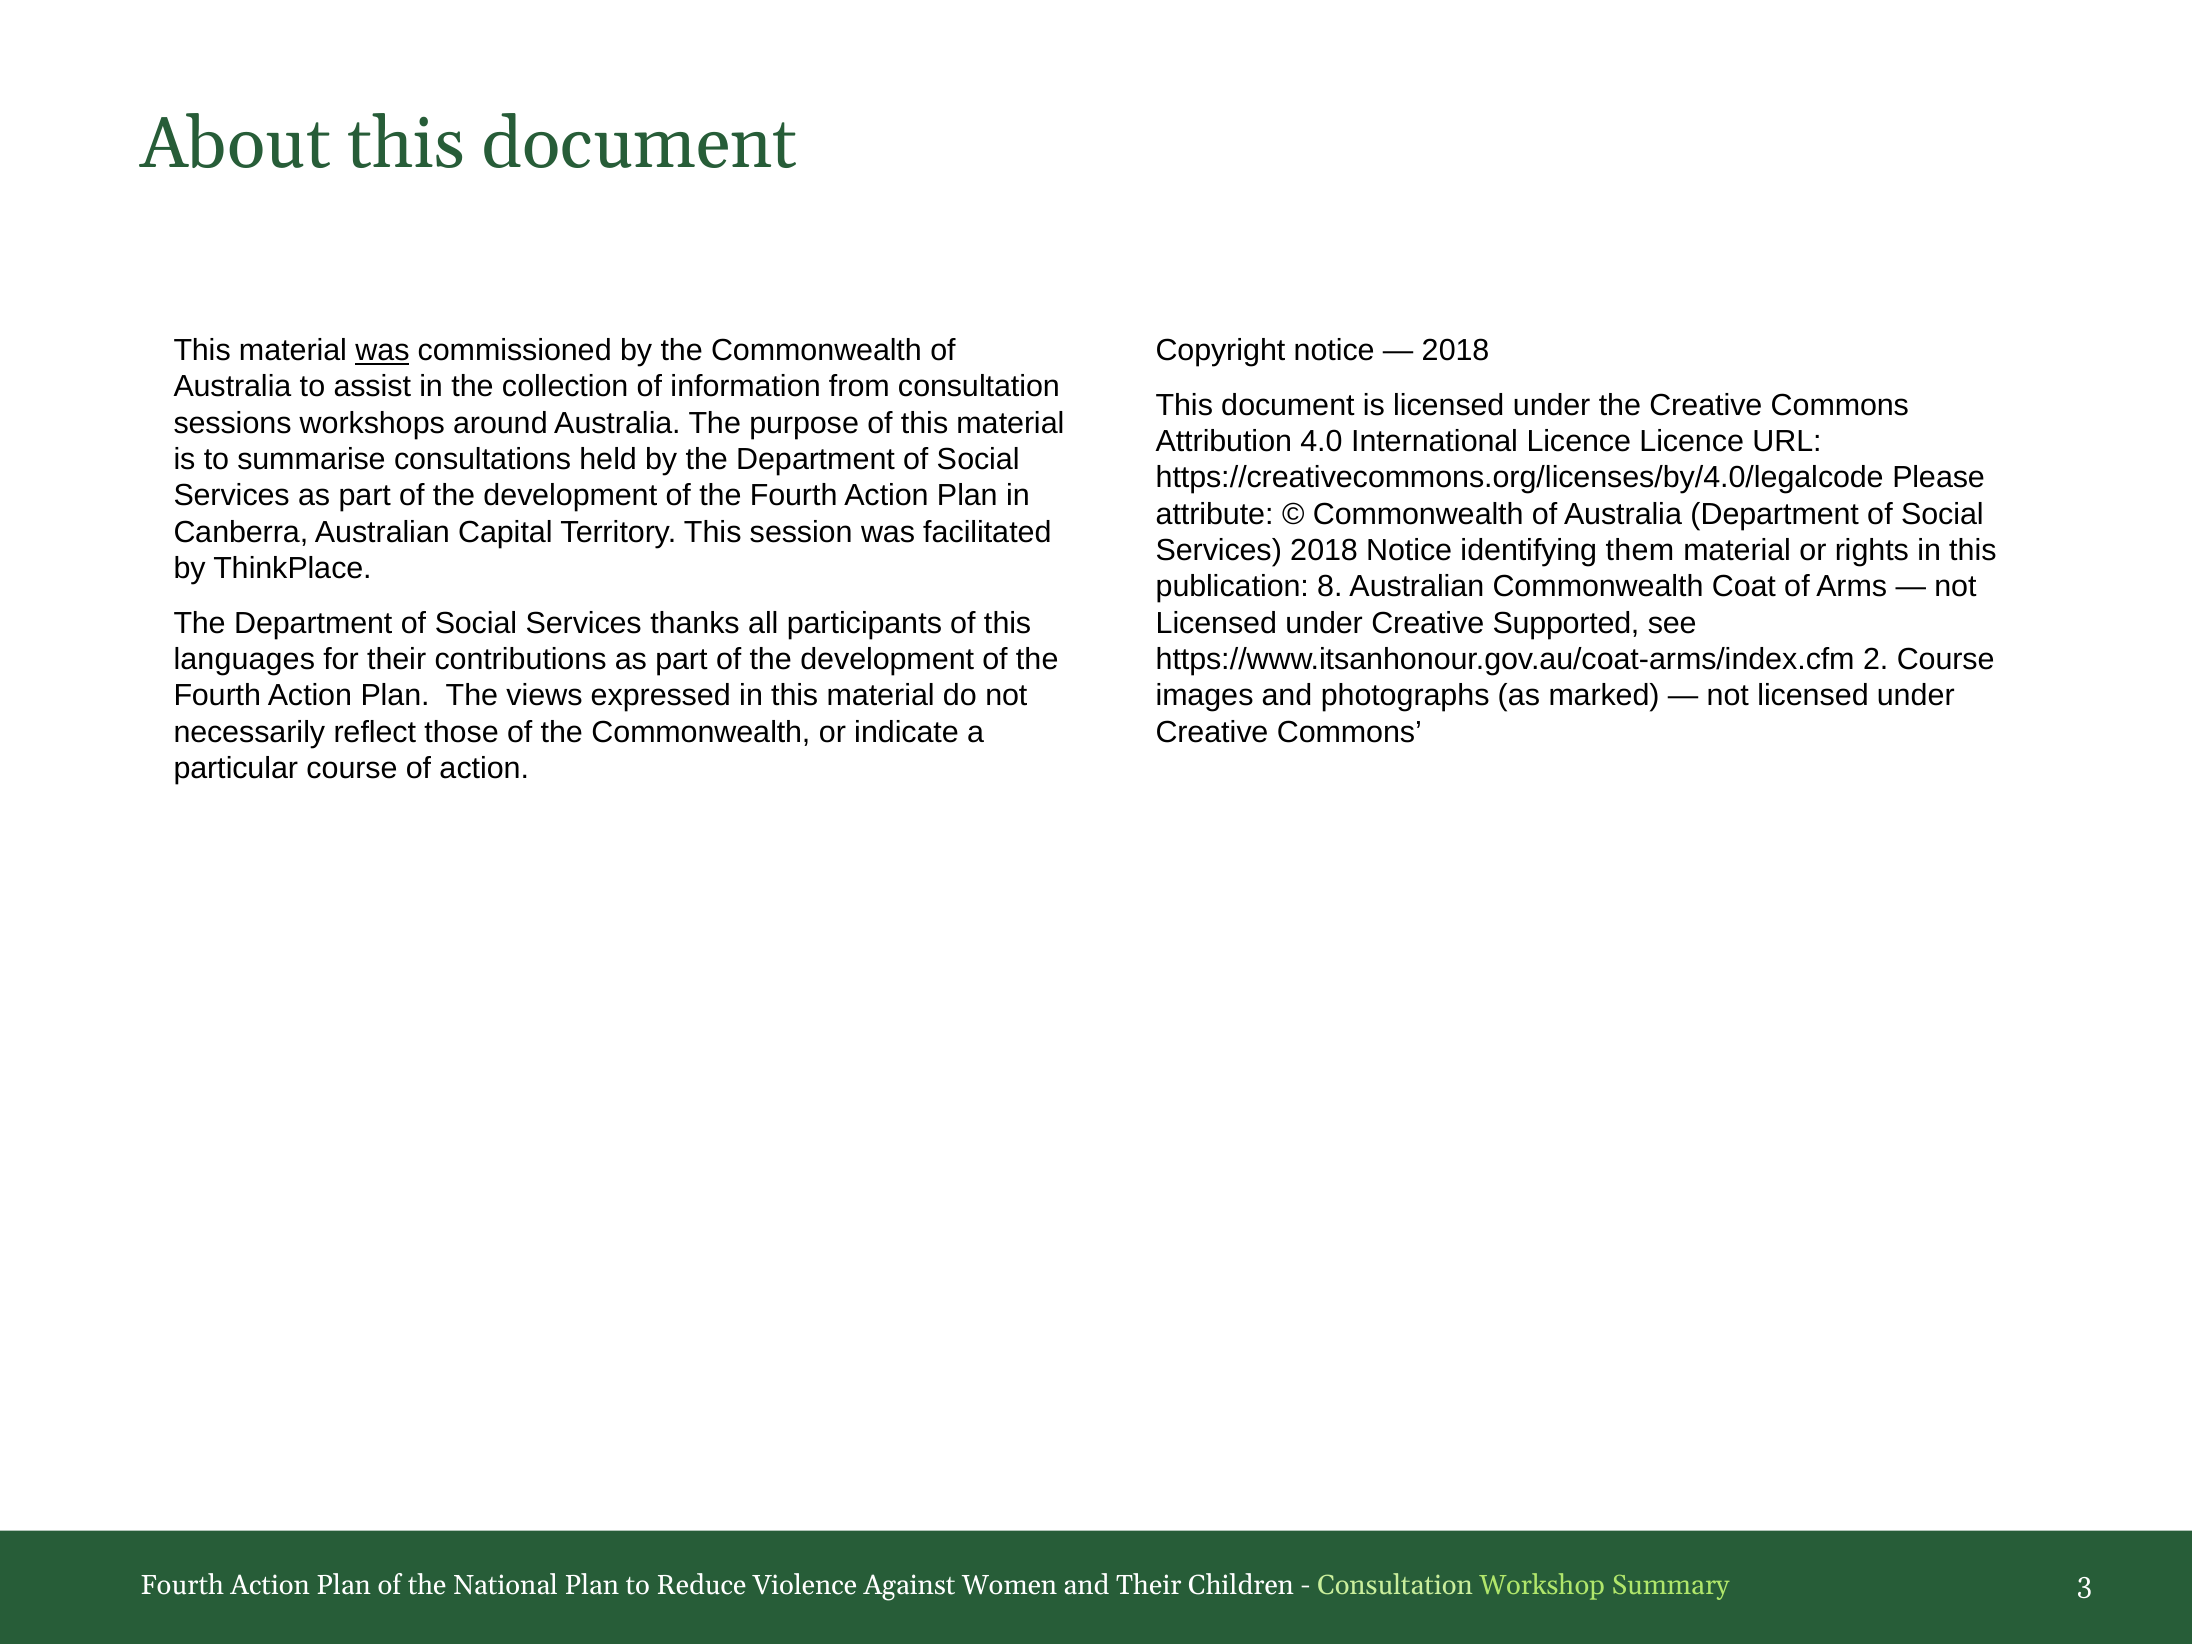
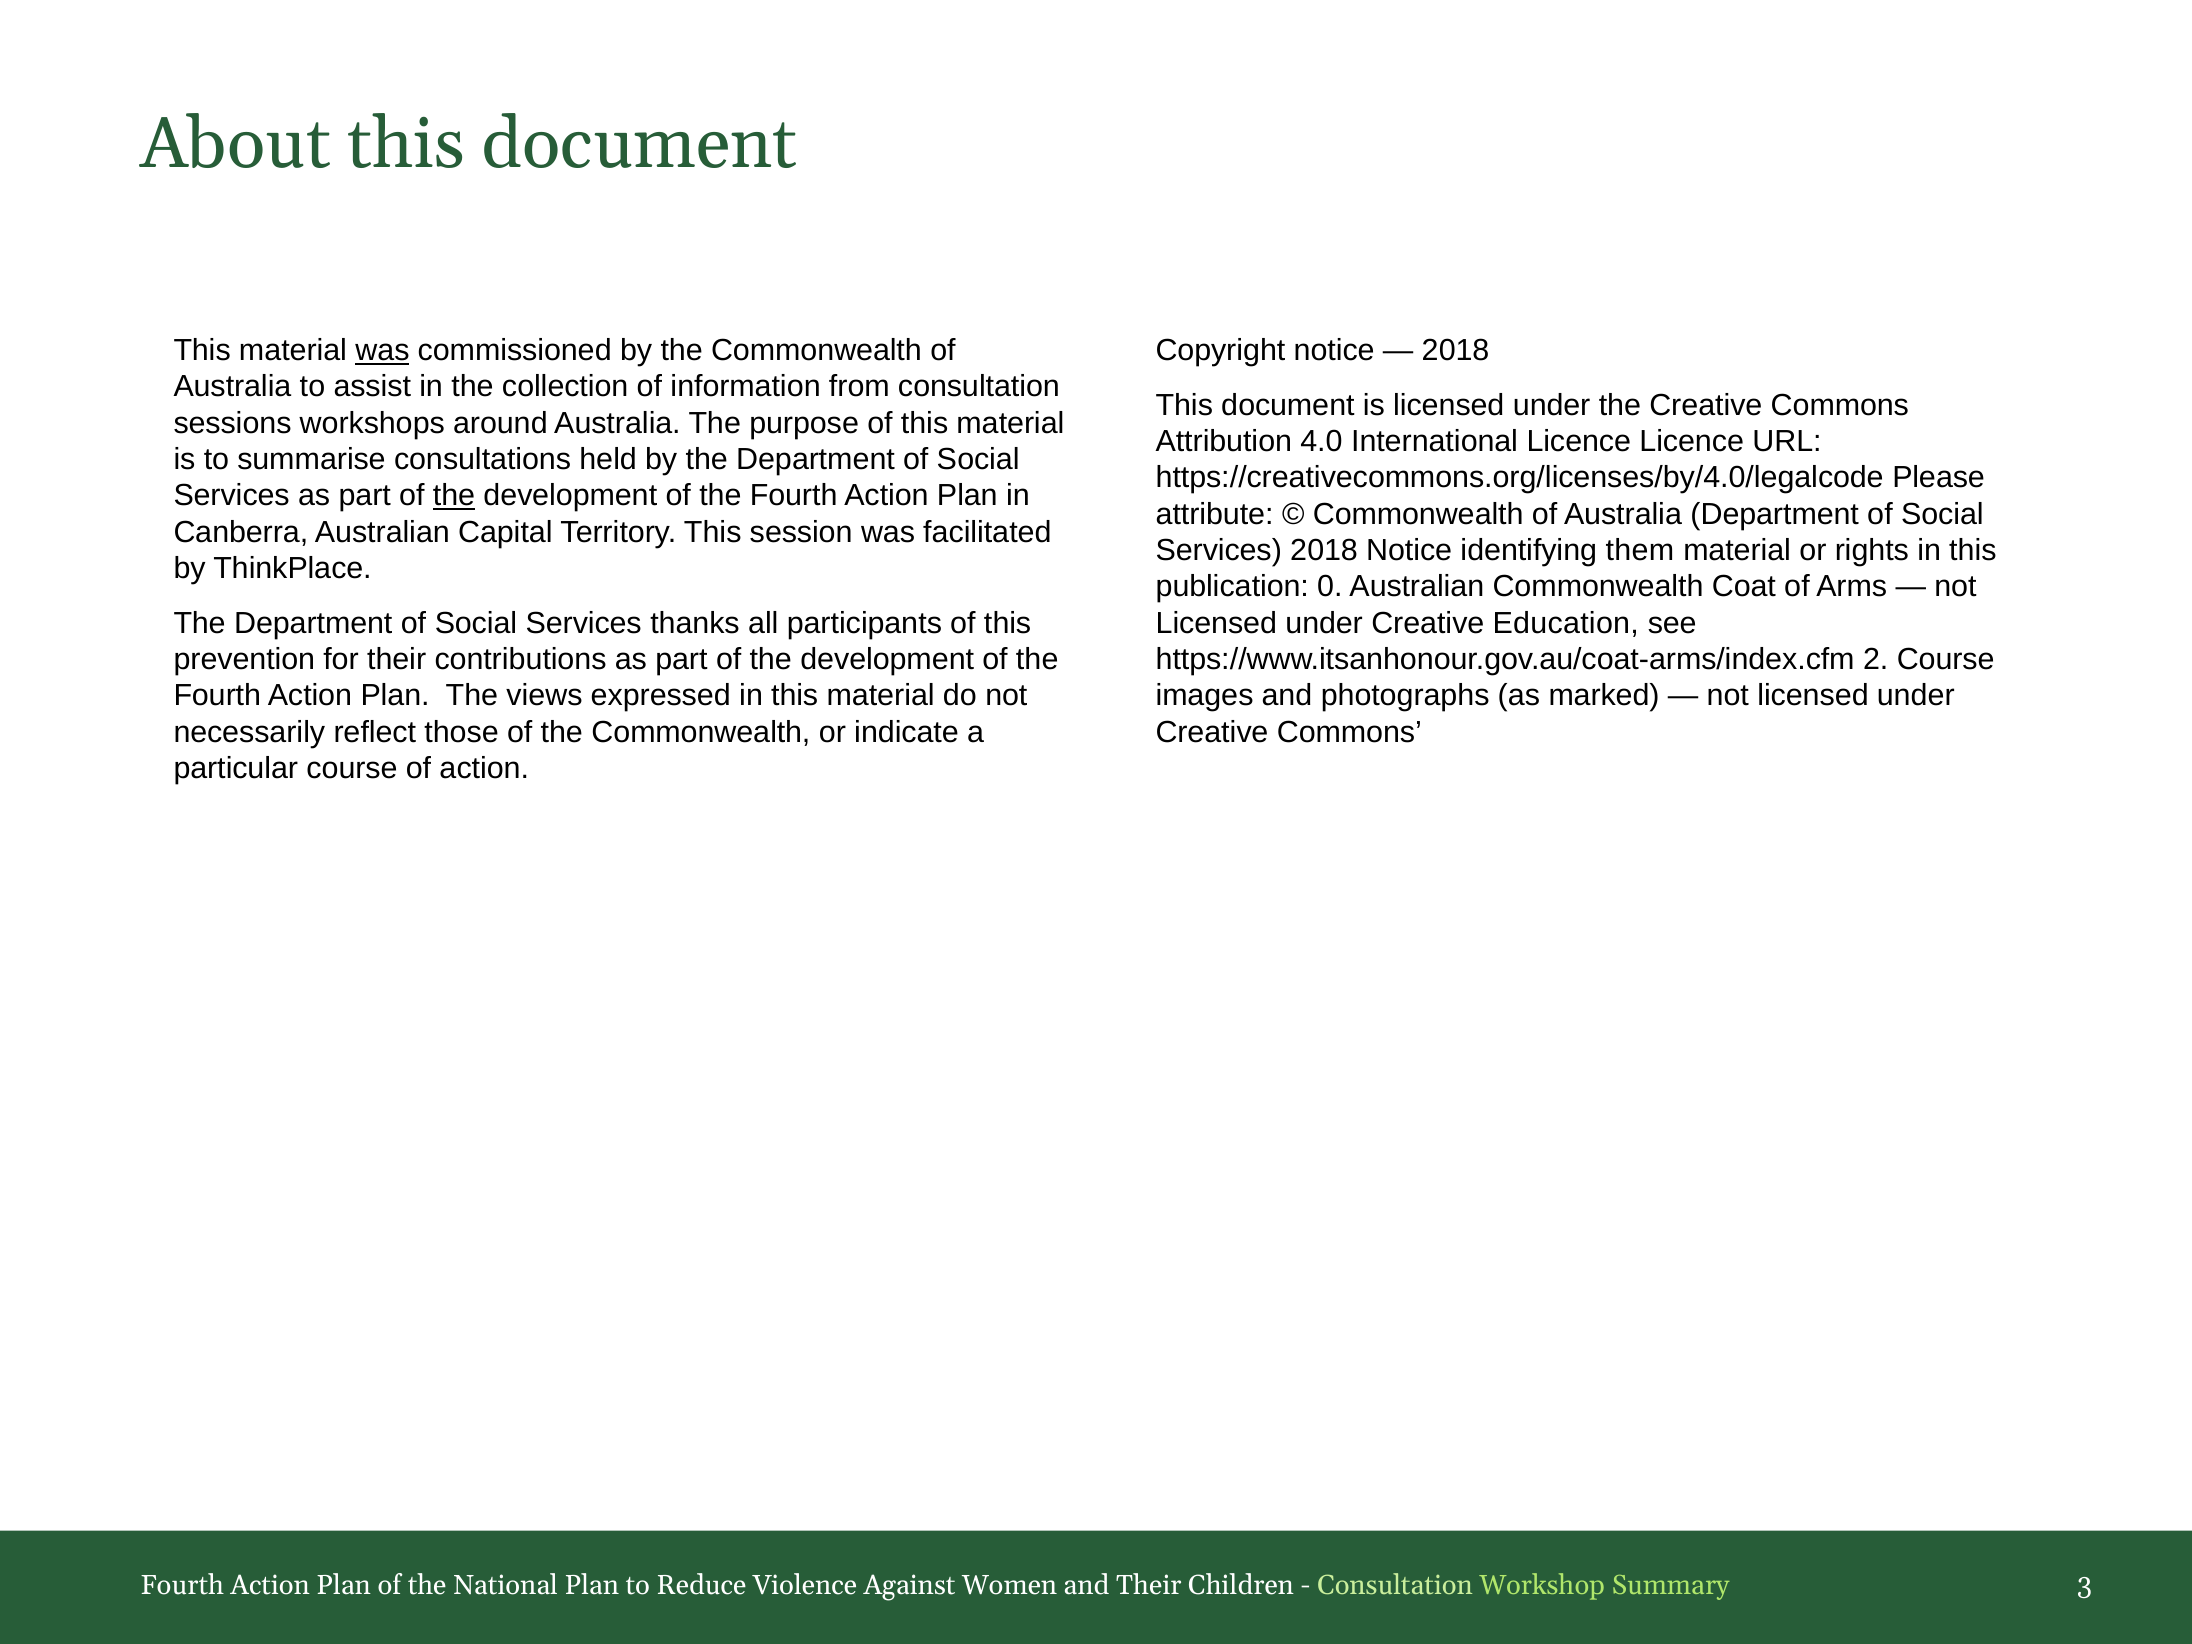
the at (454, 496) underline: none -> present
8: 8 -> 0
Supported: Supported -> Education
languages: languages -> prevention
